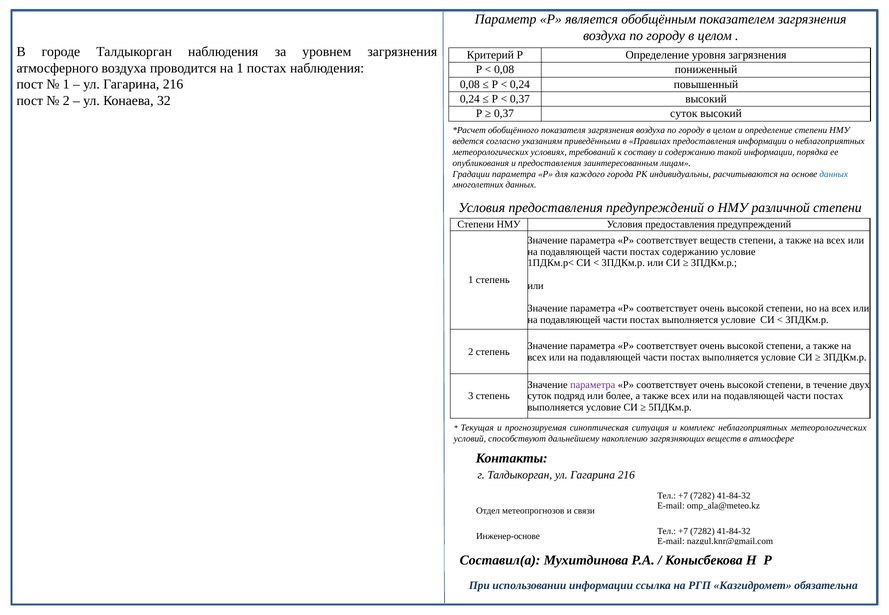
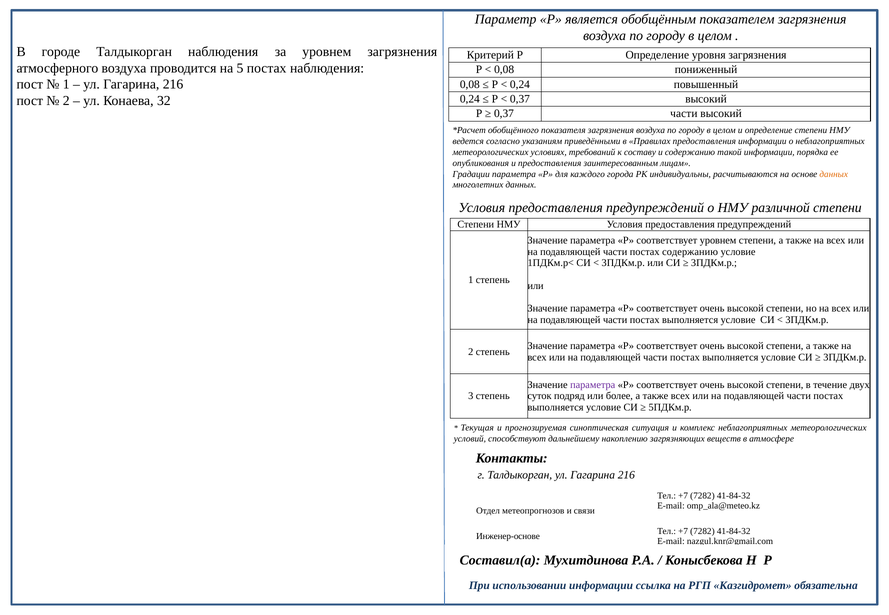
на 1: 1 -> 5
0,37 суток: суток -> части
данных at (834, 174) colour: blue -> orange
соответствует веществ: веществ -> уровнем
